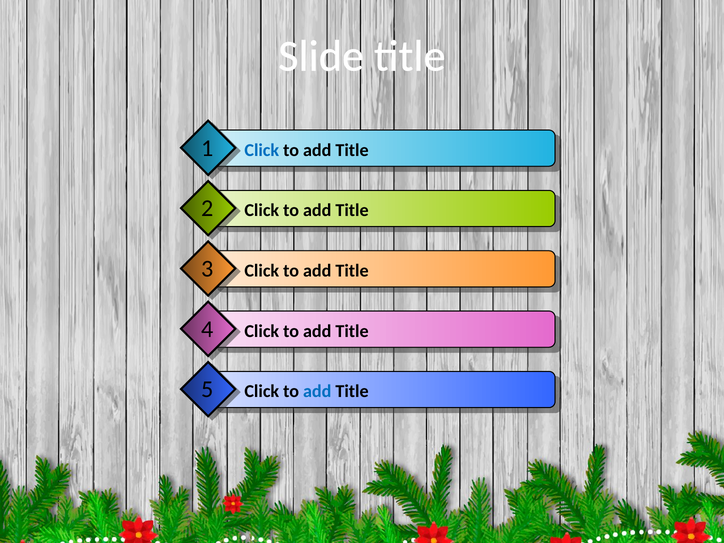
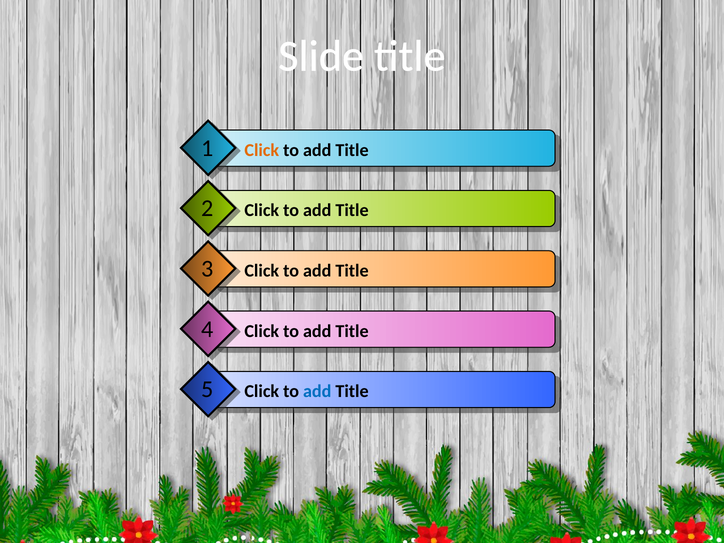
Click at (262, 150) colour: blue -> orange
